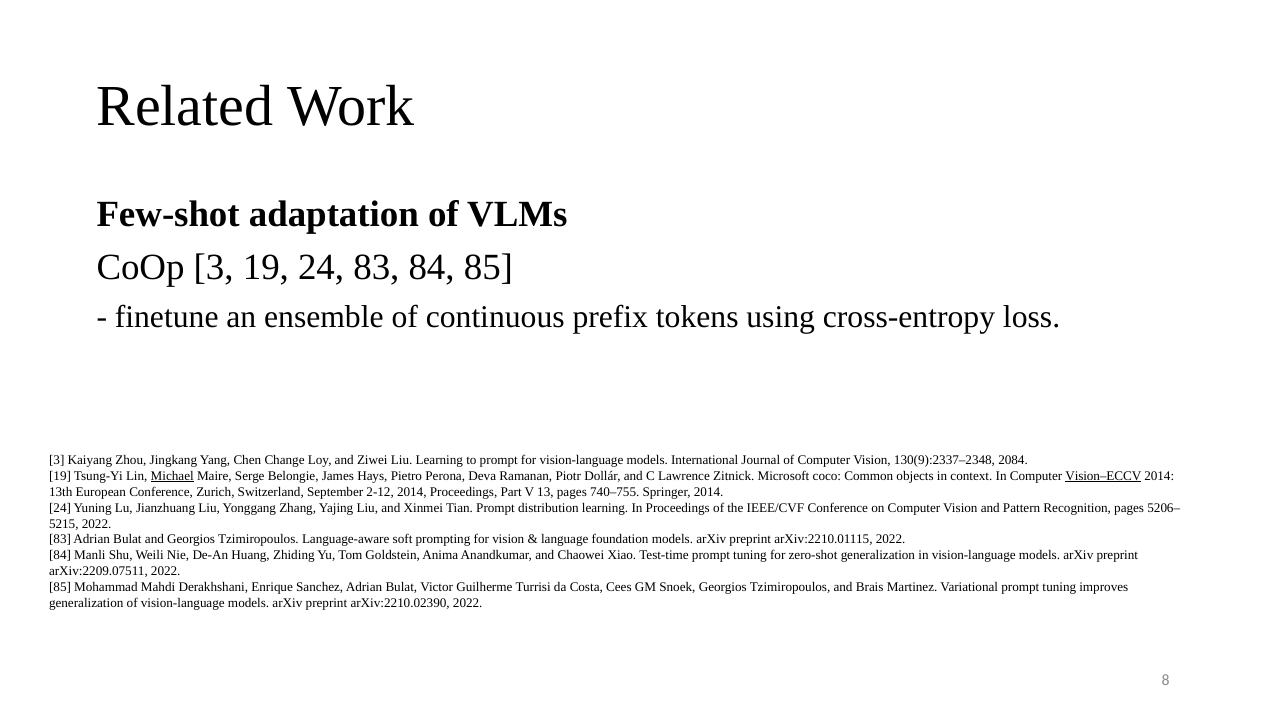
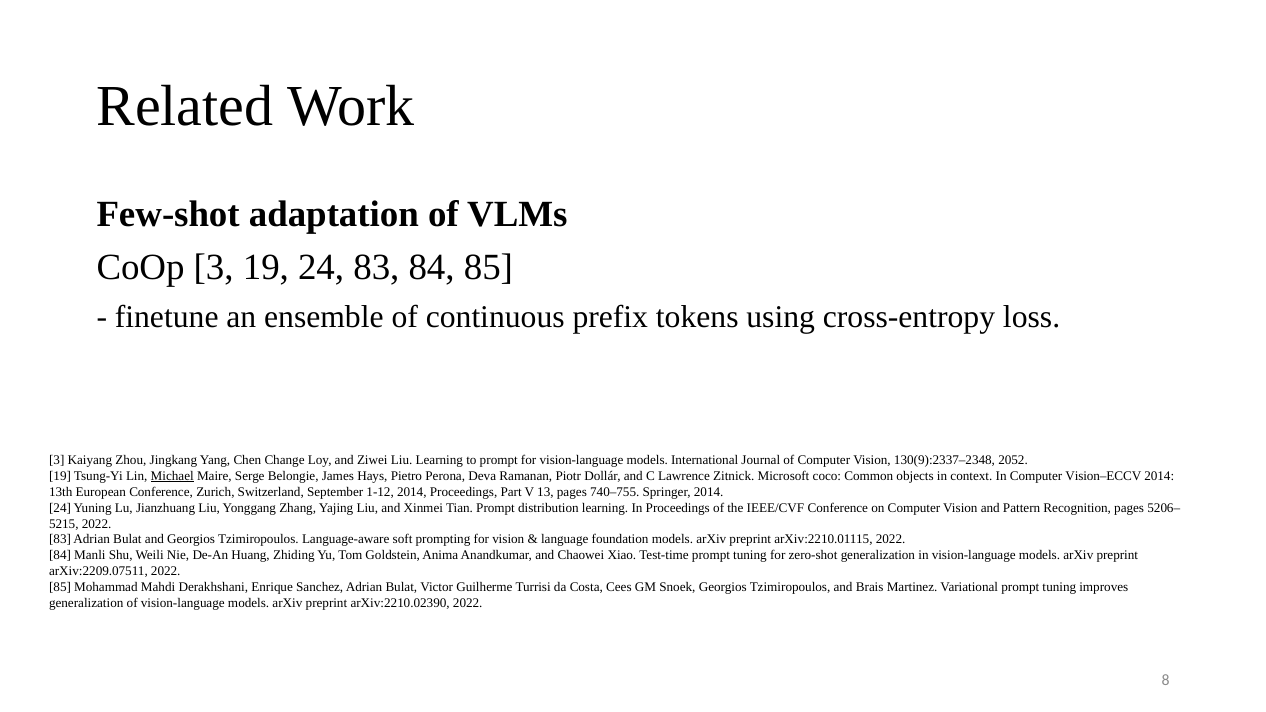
2084: 2084 -> 2052
Vision–ECCV underline: present -> none
2-12: 2-12 -> 1-12
